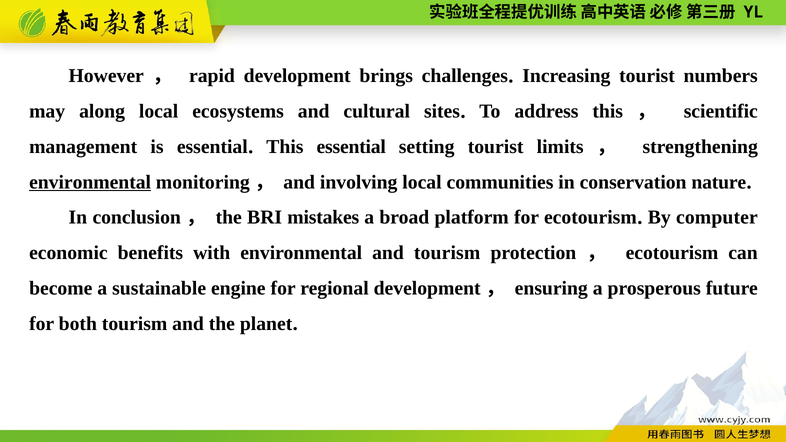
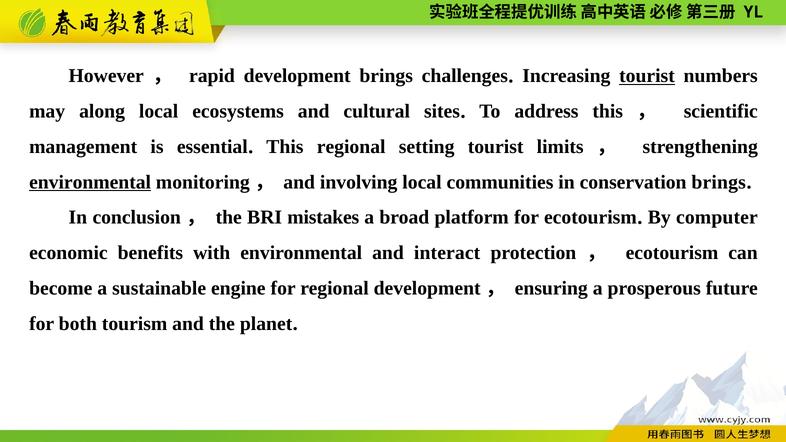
tourist at (647, 76) underline: none -> present
This essential: essential -> regional
conservation nature: nature -> brings
and tourism: tourism -> interact
